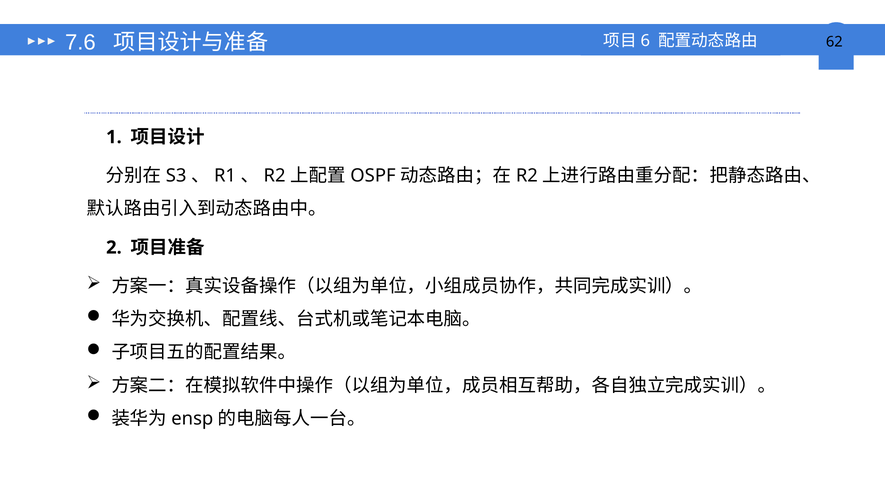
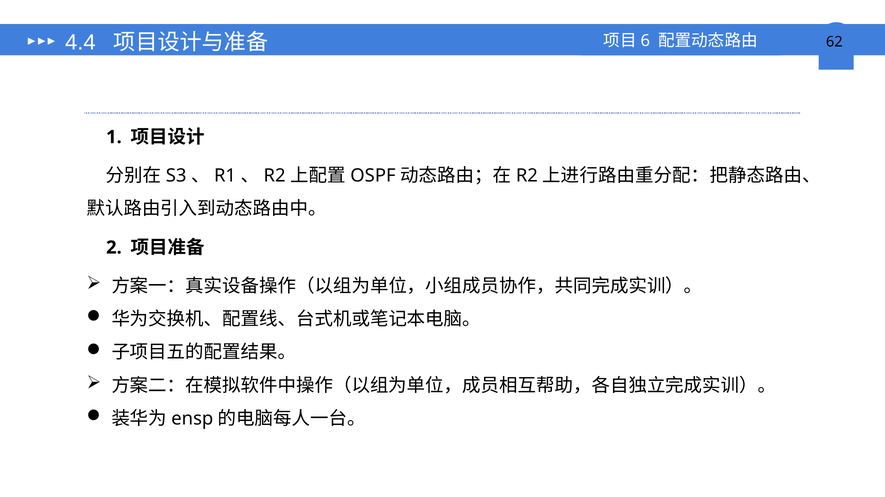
7.6: 7.6 -> 4.4
